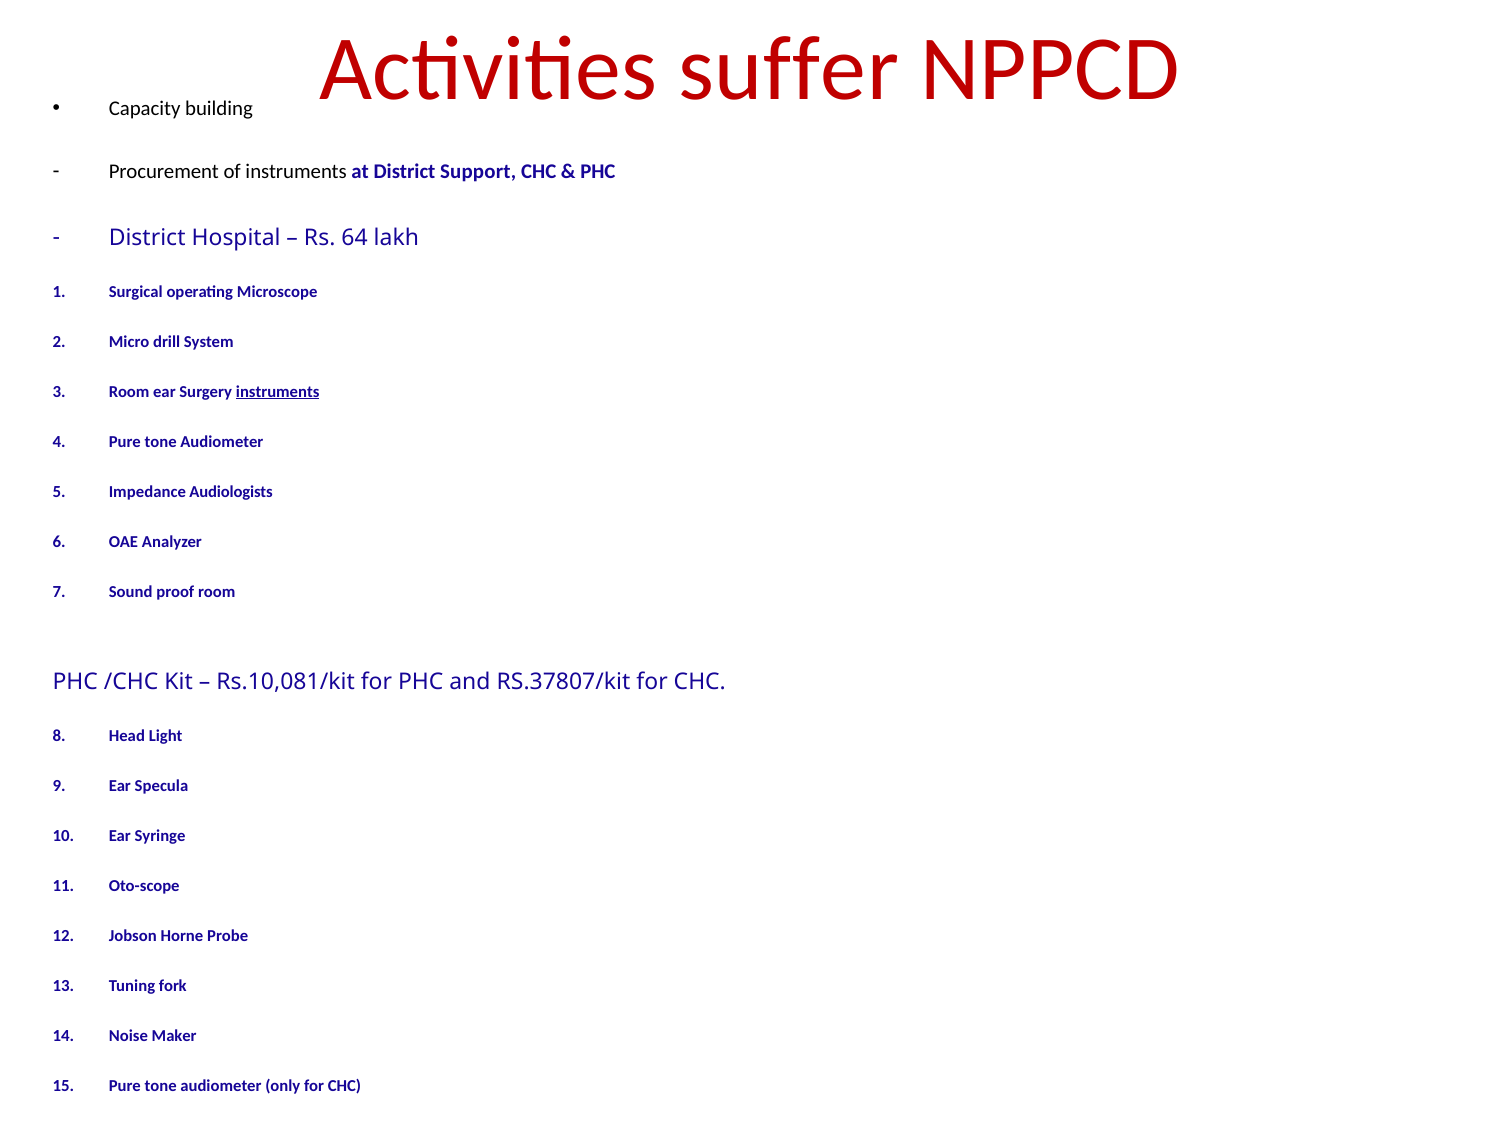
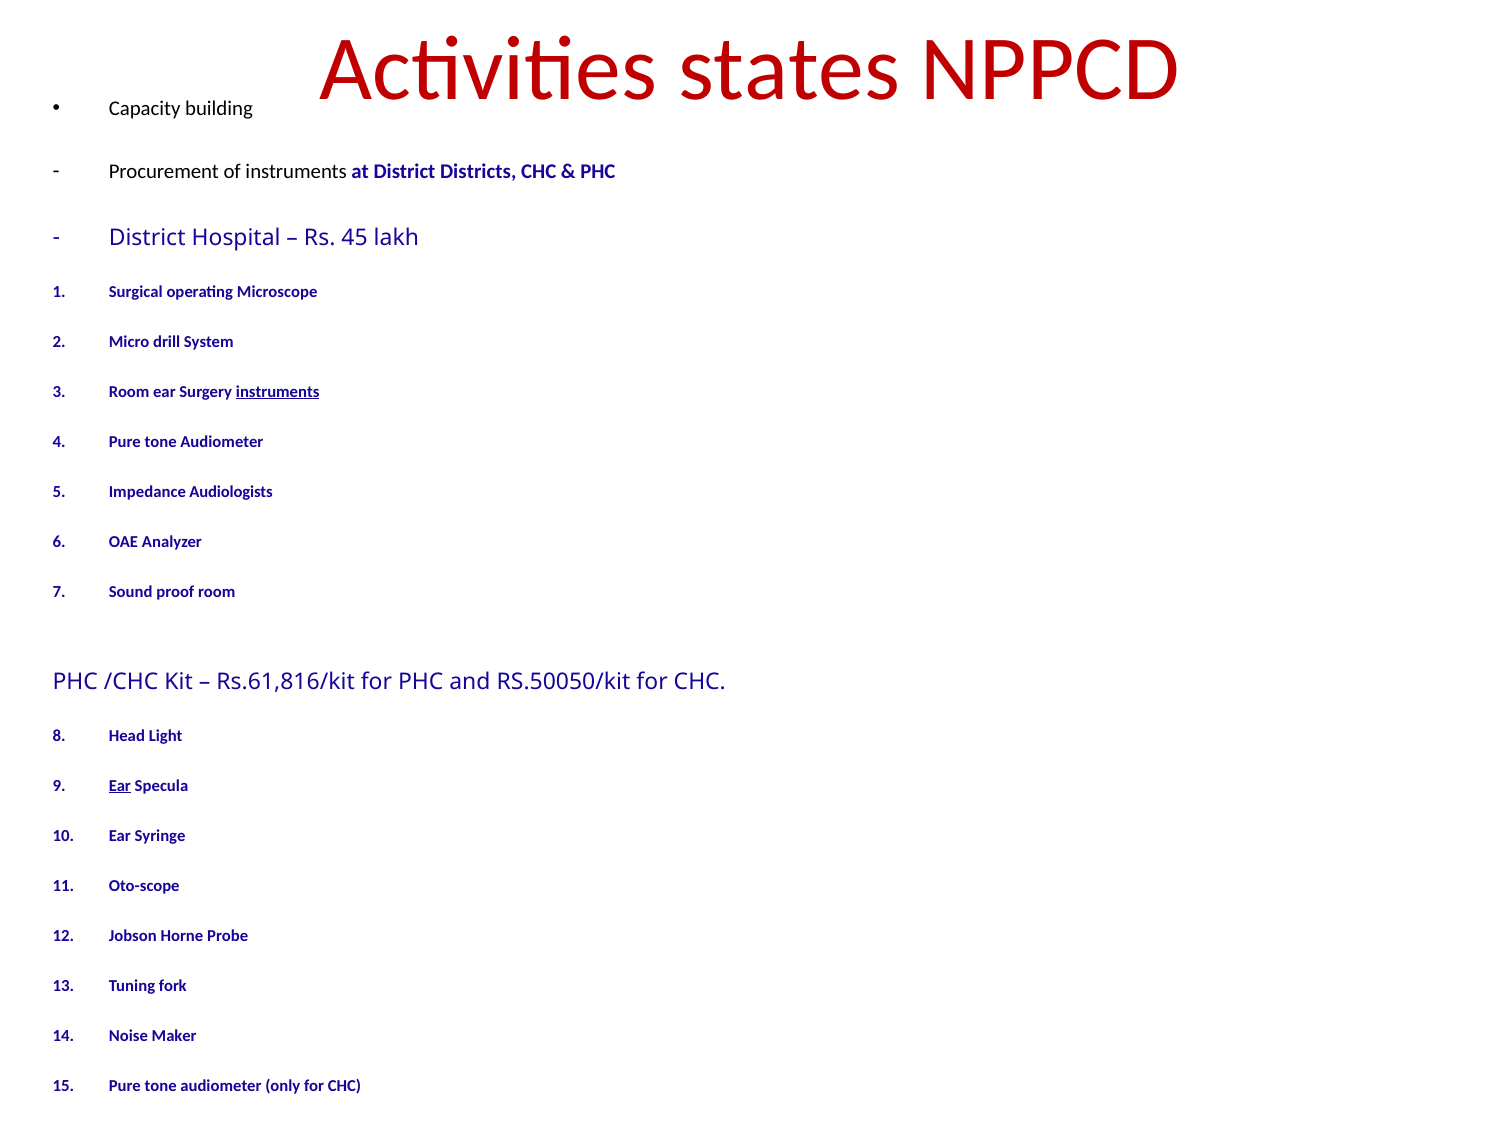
suffer: suffer -> states
Support: Support -> Districts
64: 64 -> 45
Rs.10,081/kit: Rs.10,081/kit -> Rs.61,816/kit
RS.37807/kit: RS.37807/kit -> RS.50050/kit
Ear at (120, 786) underline: none -> present
